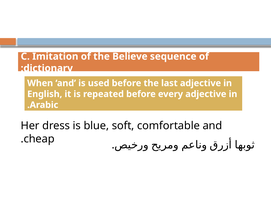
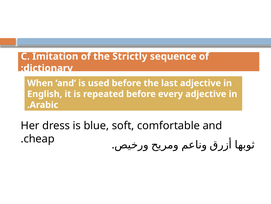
Believe: Believe -> Strictly
